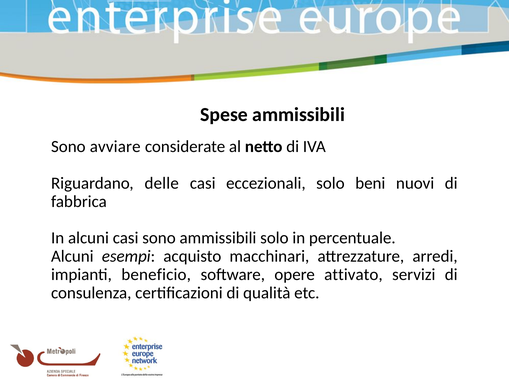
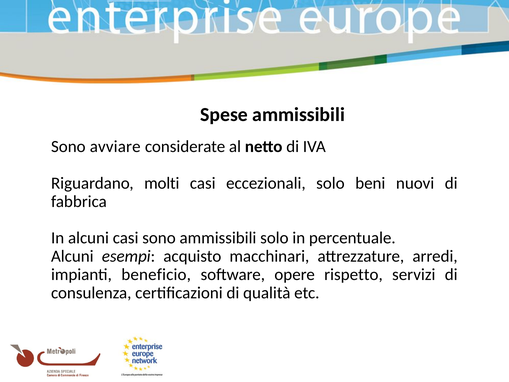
delle: delle -> molti
attivato: attivato -> rispetto
